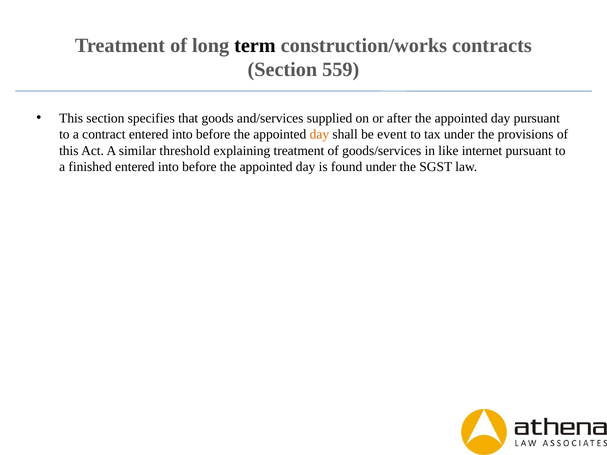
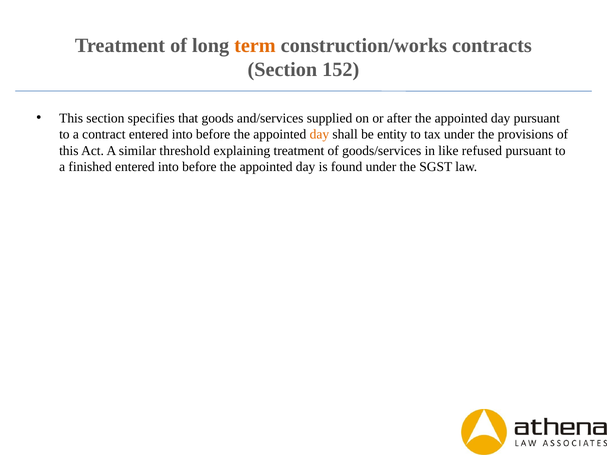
term colour: black -> orange
559: 559 -> 152
event: event -> entity
internet: internet -> refused
